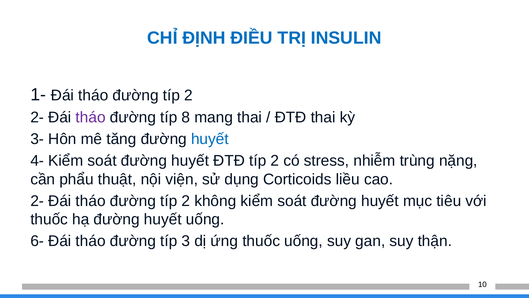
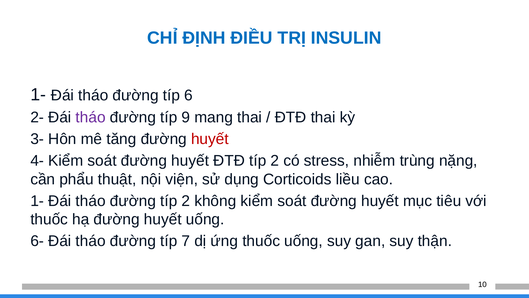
2 at (188, 95): 2 -> 6
8: 8 -> 9
huyết at (210, 139) colour: blue -> red
2- at (37, 201): 2- -> 1-
3: 3 -> 7
